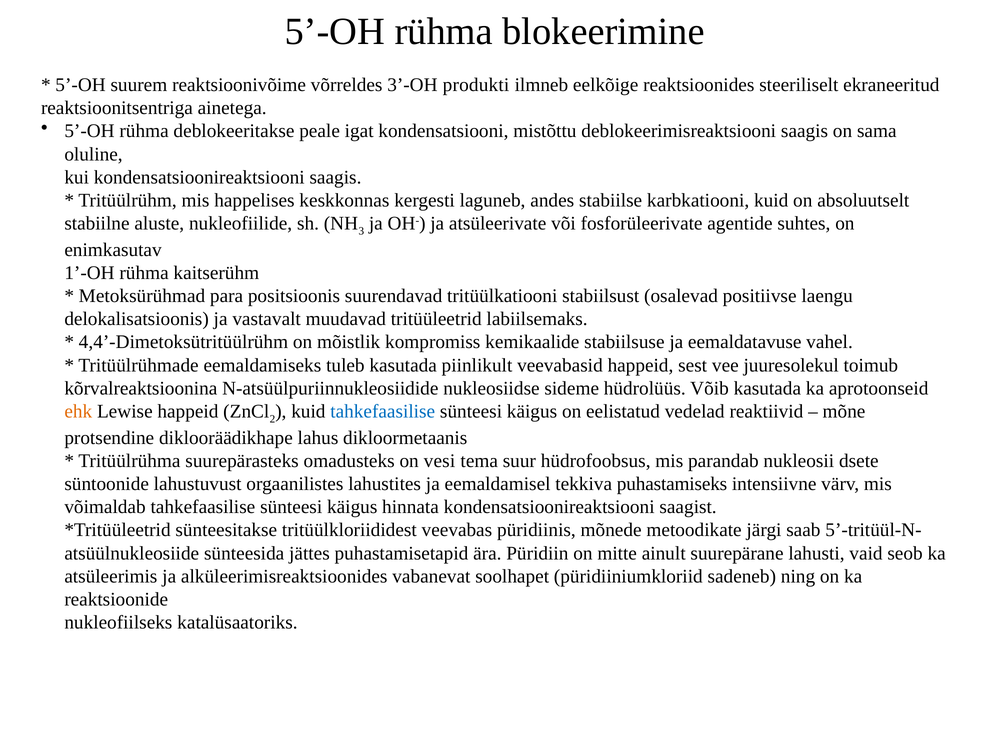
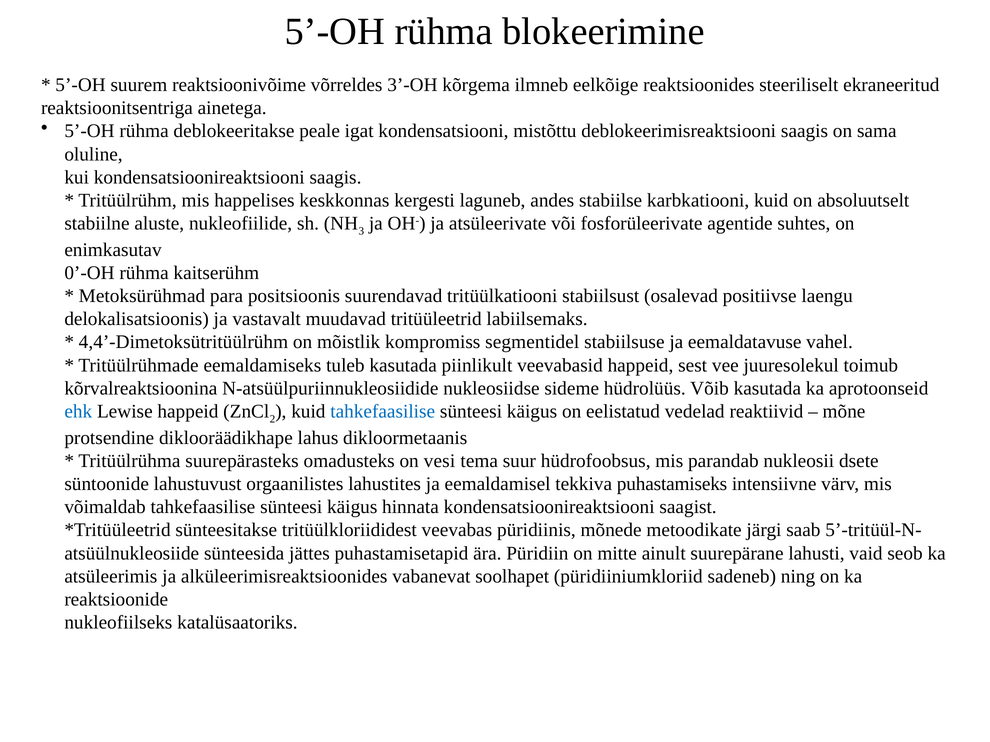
produkti: produkti -> kõrgema
1’-OH: 1’-OH -> 0’-OH
kemikaalide: kemikaalide -> segmentidel
ehk colour: orange -> blue
